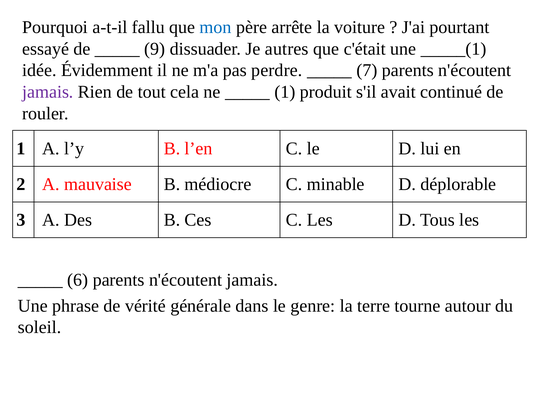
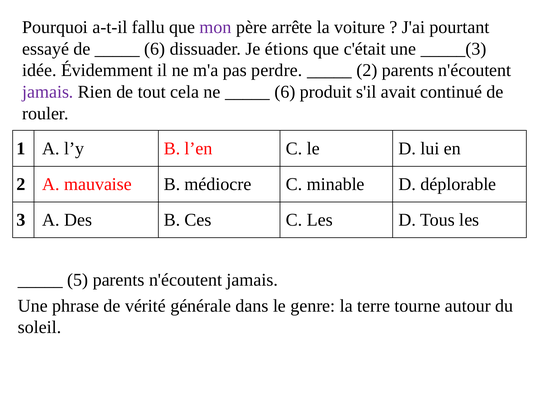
mon colour: blue -> purple
9 at (155, 49): 9 -> 6
autres: autres -> étions
_____(1: _____(1 -> _____(3
7 at (367, 70): 7 -> 2
1 at (285, 92): 1 -> 6
6: 6 -> 5
